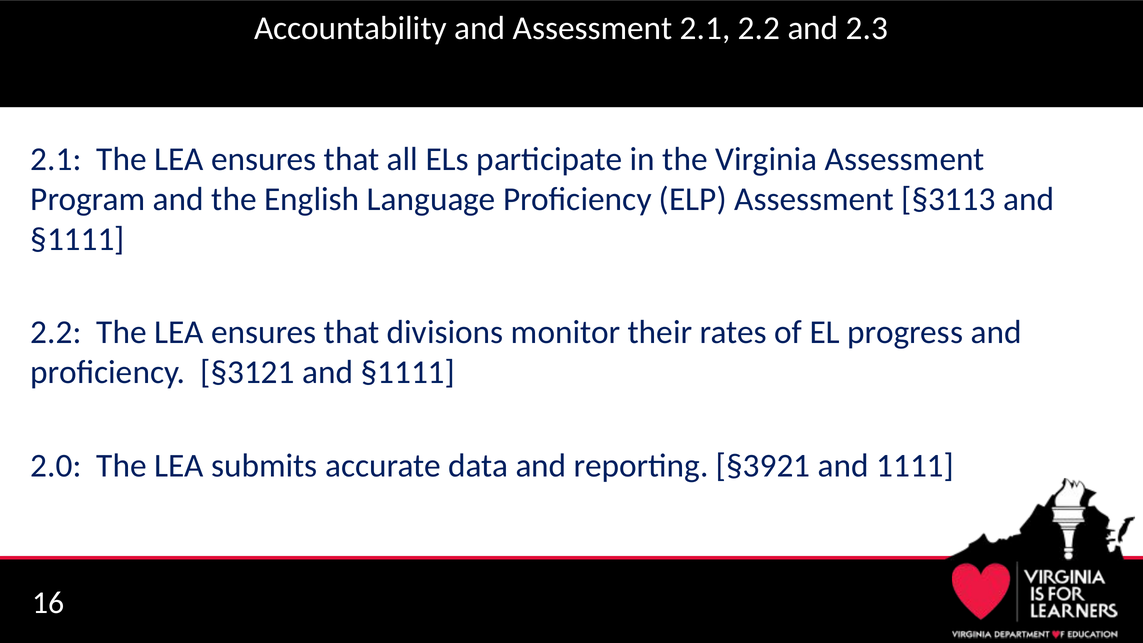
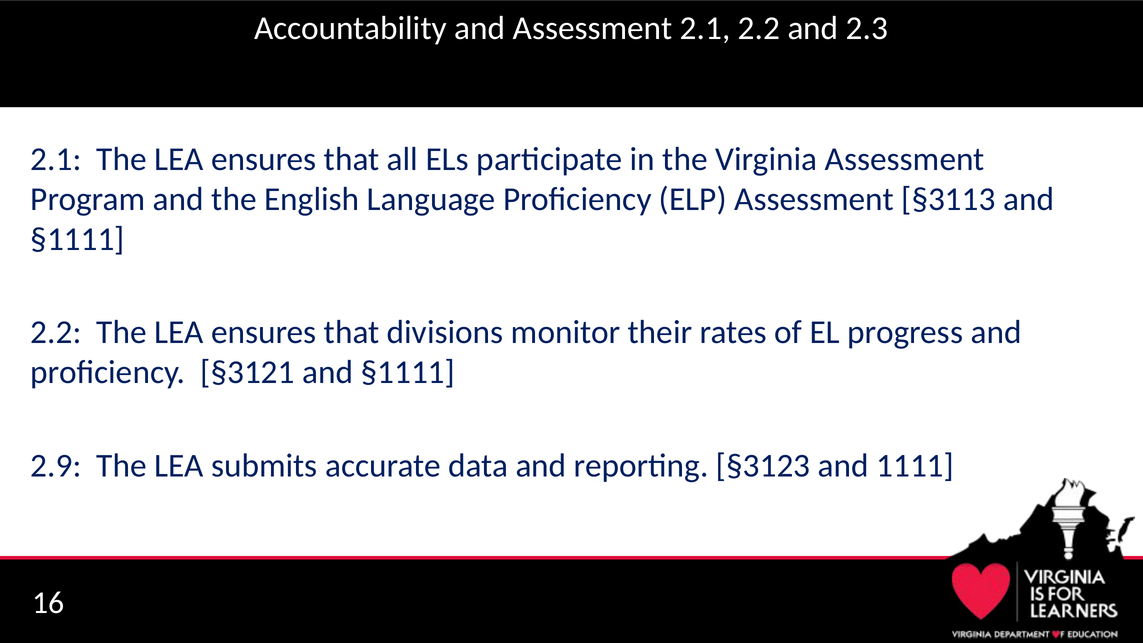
2.0: 2.0 -> 2.9
§3921: §3921 -> §3123
